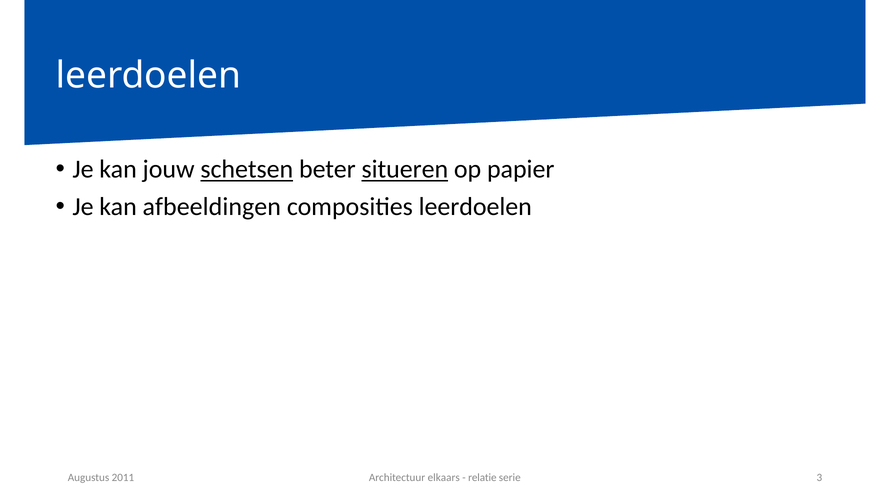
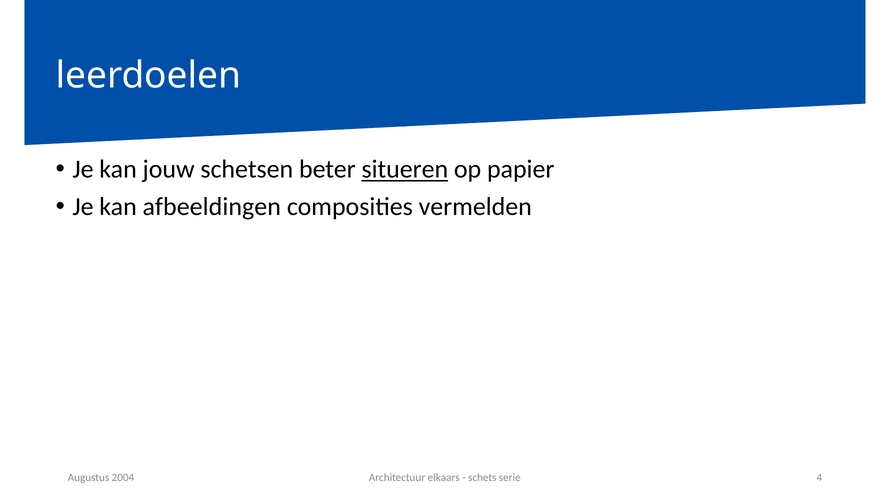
schetsen underline: present -> none
composities leerdoelen: leerdoelen -> vermelden
relatie: relatie -> schets
3: 3 -> 4
2011: 2011 -> 2004
